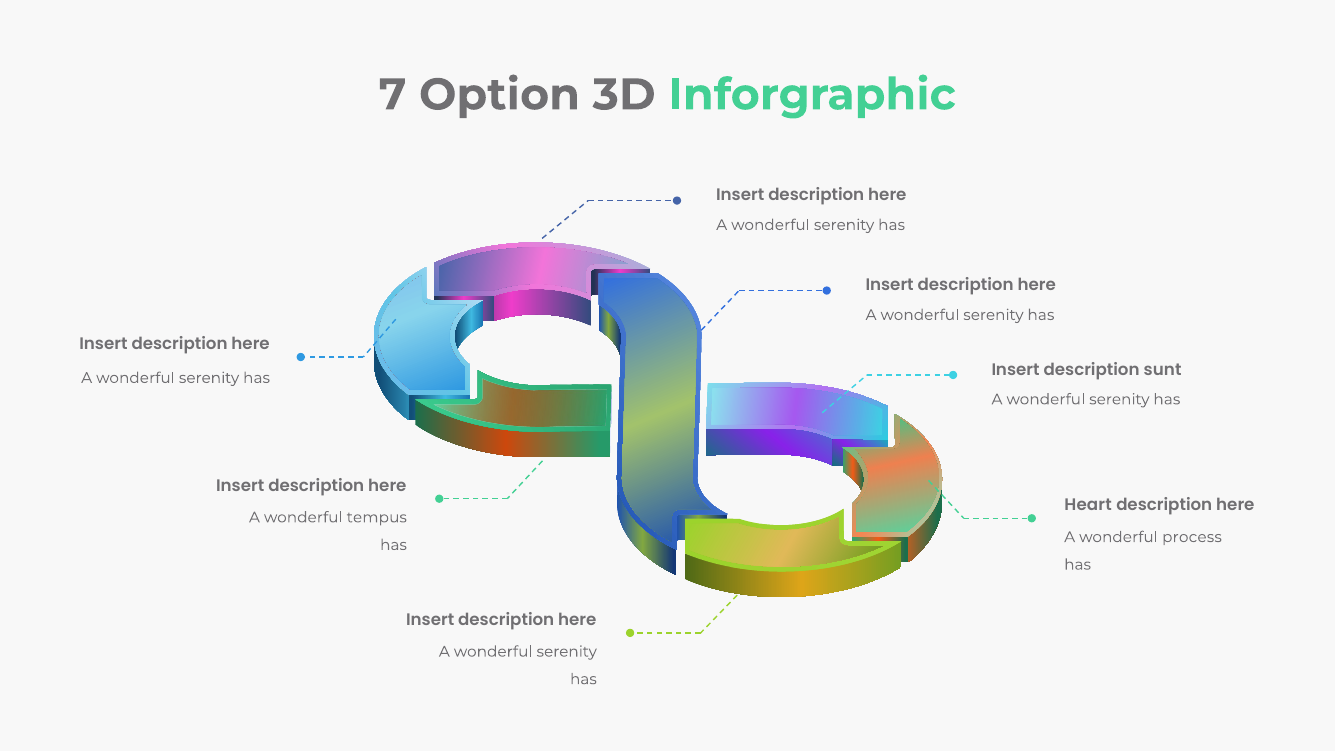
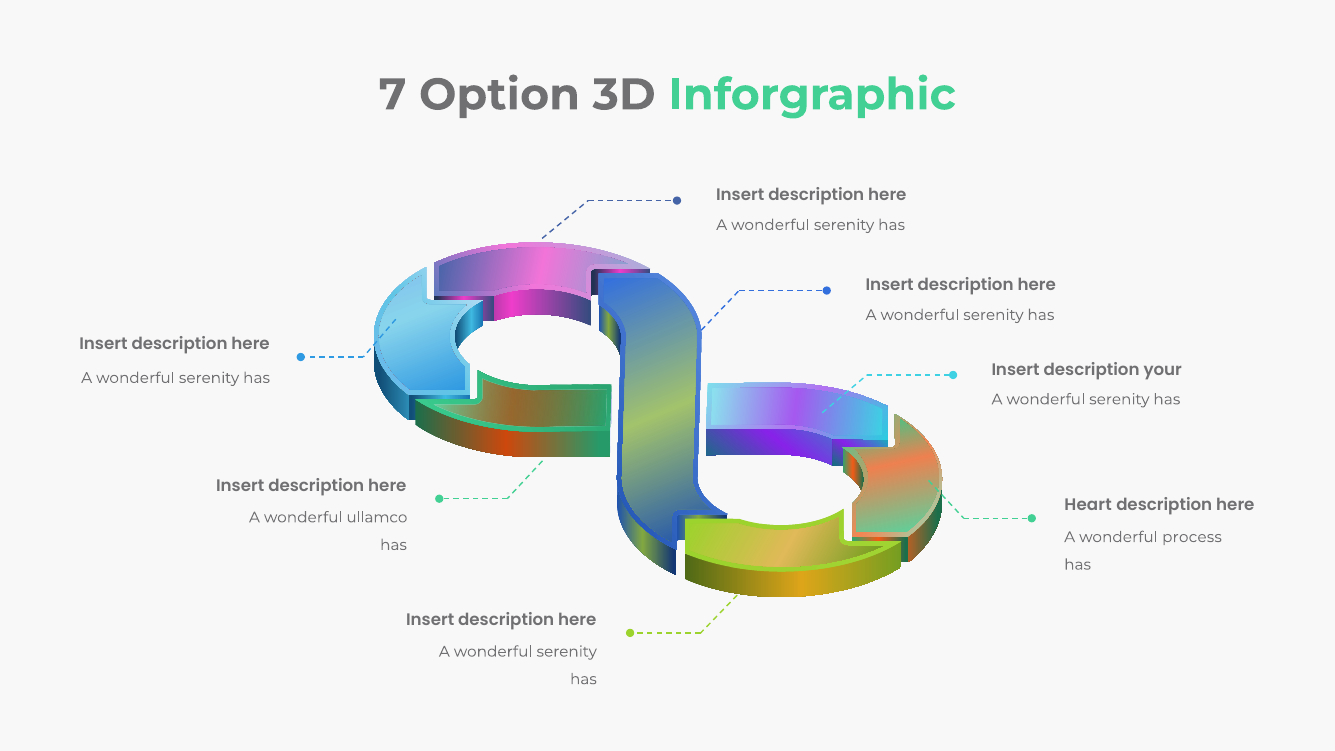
sunt: sunt -> your
tempus: tempus -> ullamco
